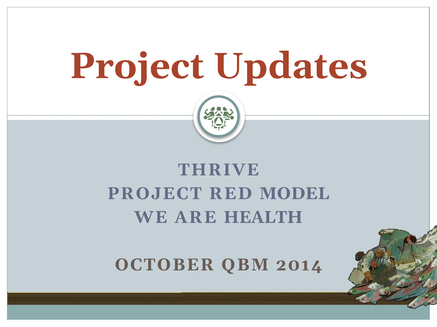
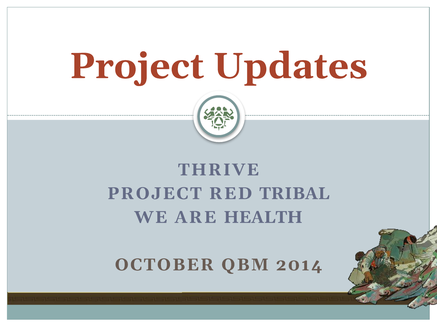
MODEL: MODEL -> TRIBAL
